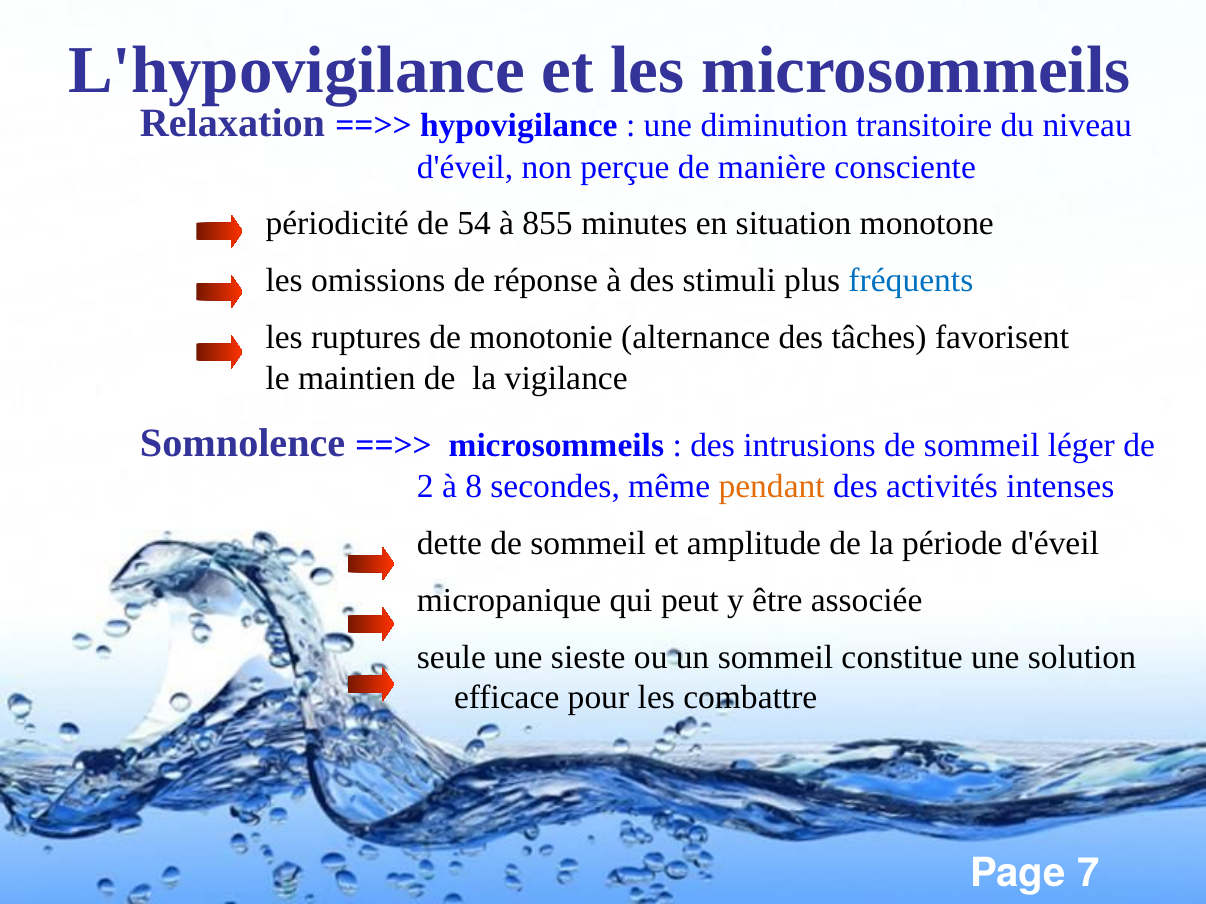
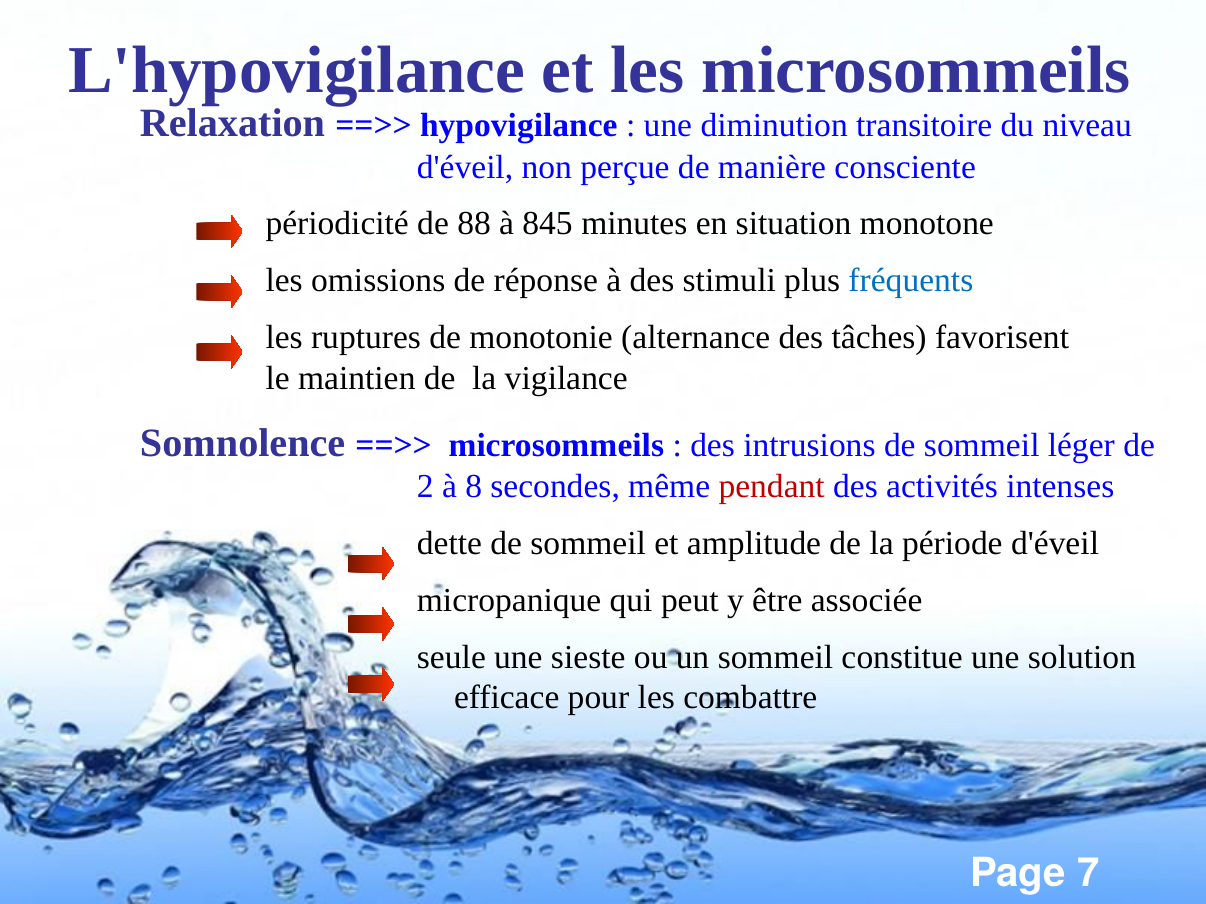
54: 54 -> 88
855: 855 -> 845
pendant colour: orange -> red
